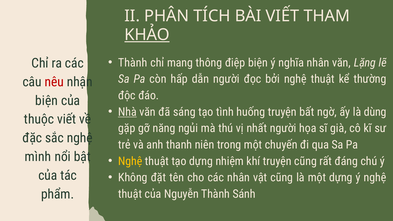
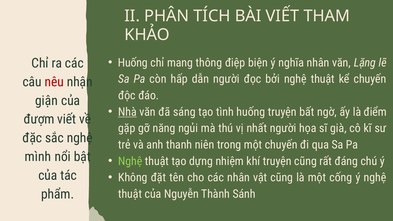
KHẢO underline: present -> none
Thành at (133, 63): Thành -> Huống
kể thường: thường -> chuyến
biện at (46, 101): biện -> giận
dùng: dùng -> điểm
thuộc: thuộc -> đượm
Nghệ at (130, 161) colour: yellow -> light green
một dựng: dựng -> cống
